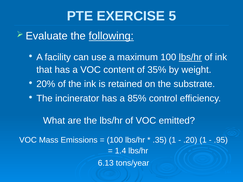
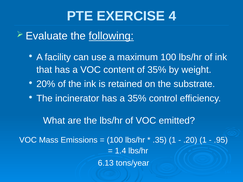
5: 5 -> 4
lbs/hr at (190, 57) underline: present -> none
a 85%: 85% -> 35%
